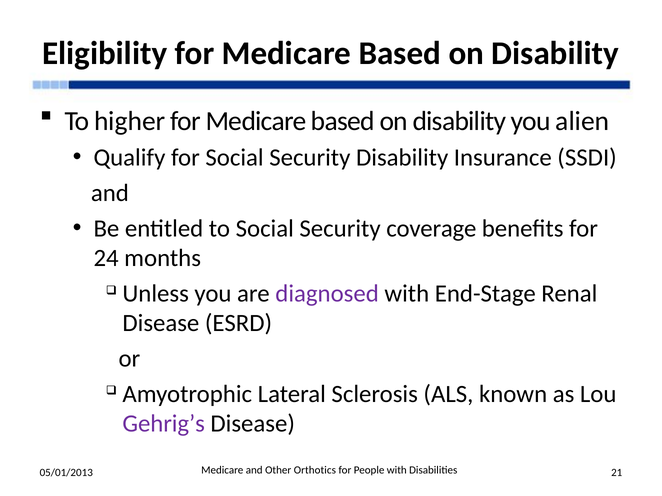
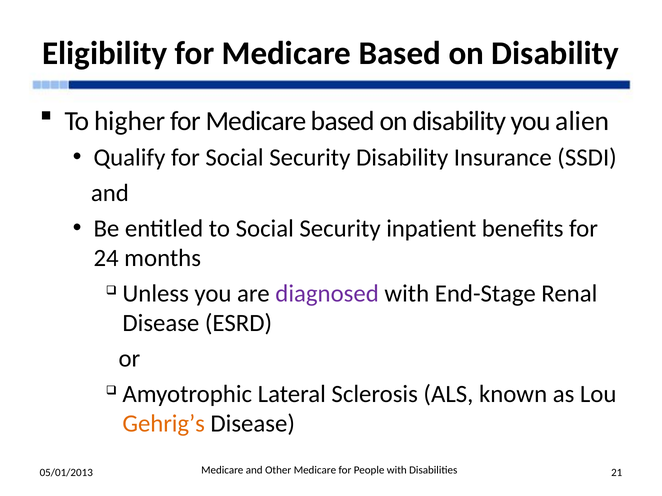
coverage: coverage -> inpatient
Gehrig’s colour: purple -> orange
Other Orthotics: Orthotics -> Medicare
